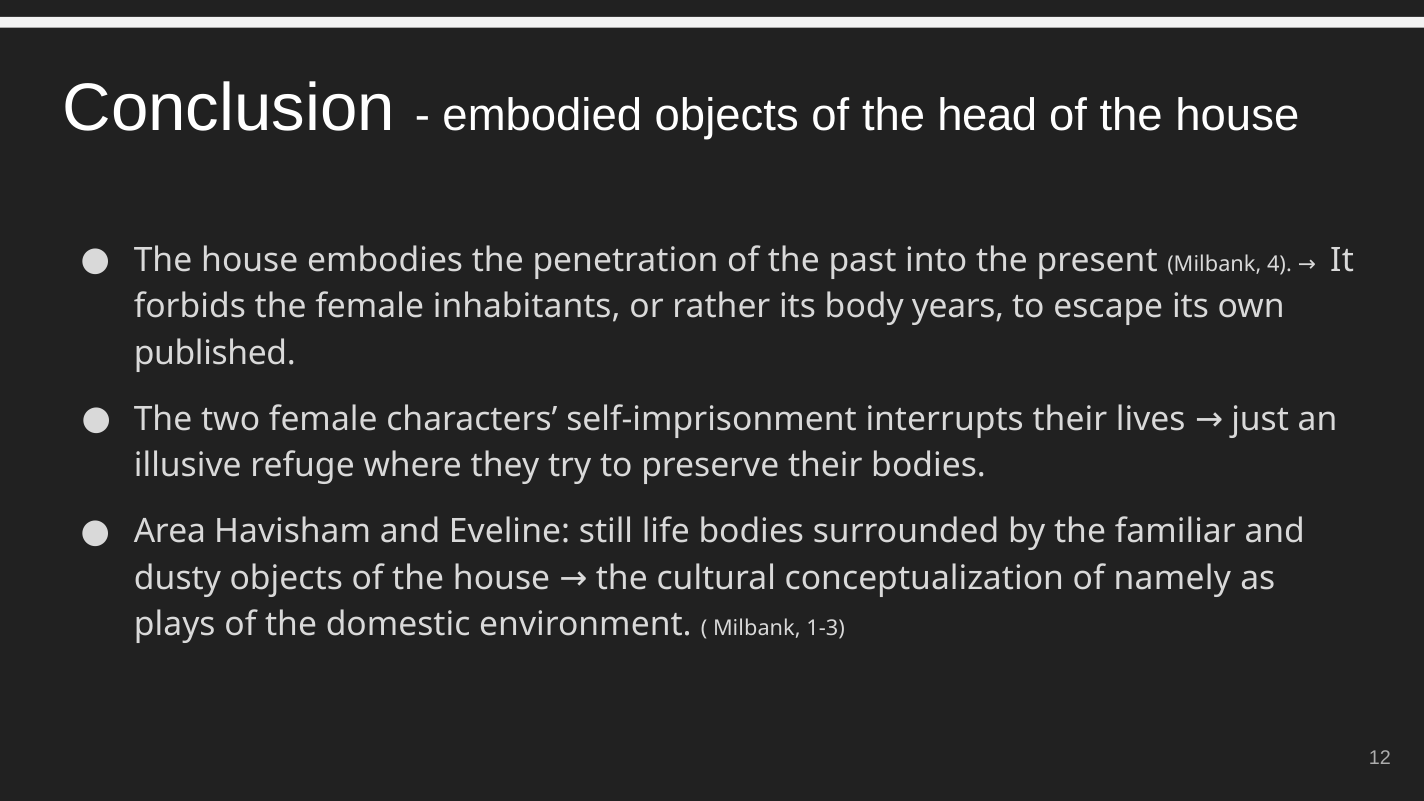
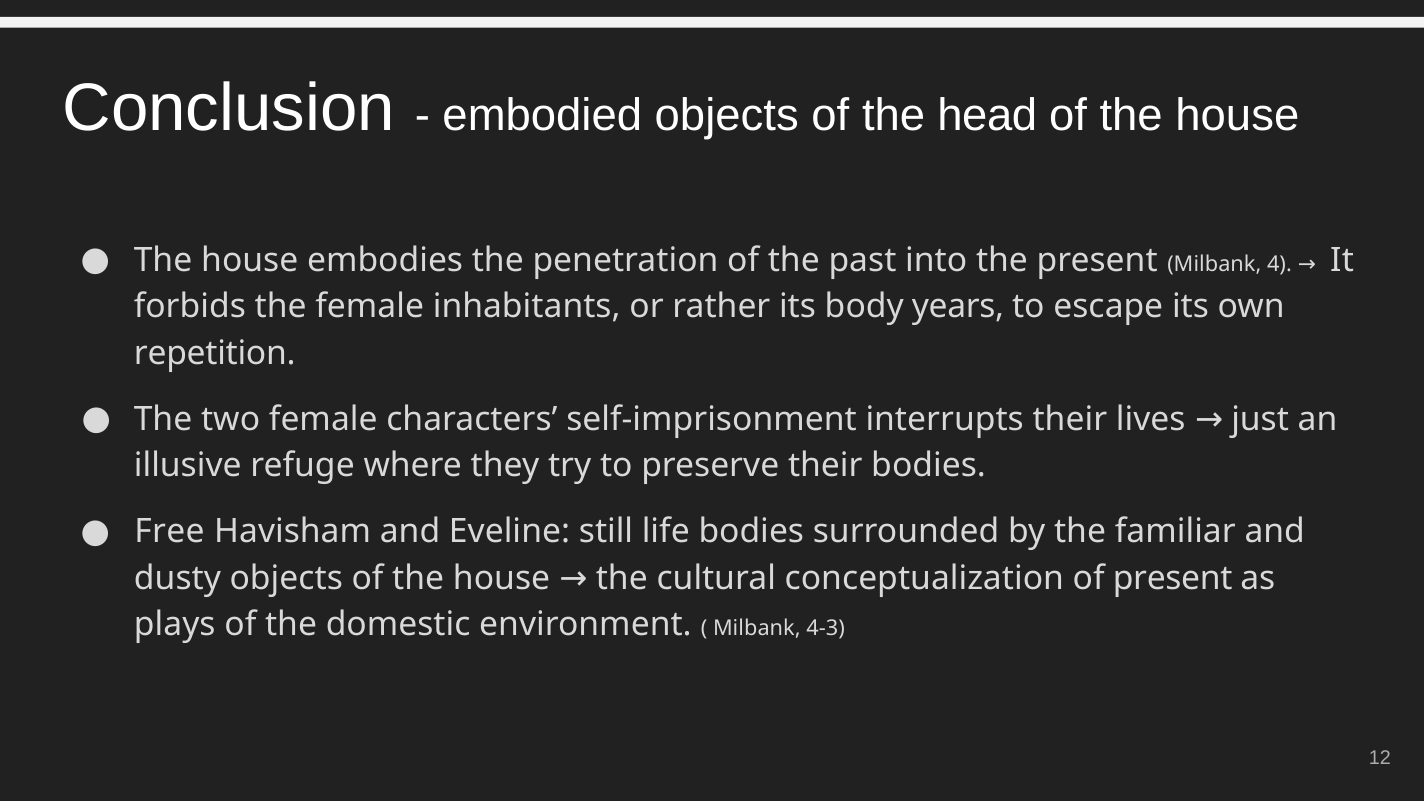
published: published -> repetition
Area: Area -> Free
of namely: namely -> present
1-3: 1-3 -> 4-3
